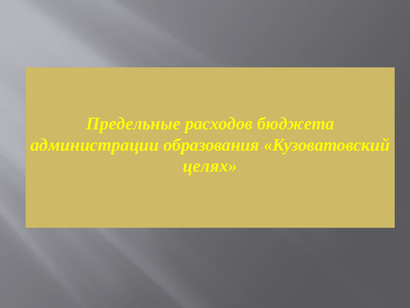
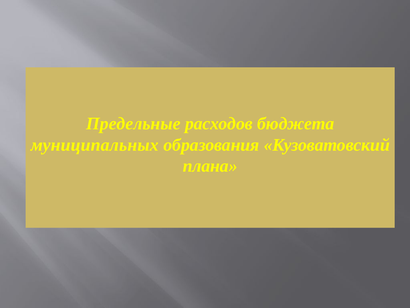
администрации: администрации -> муниципальных
целях: целях -> плана
